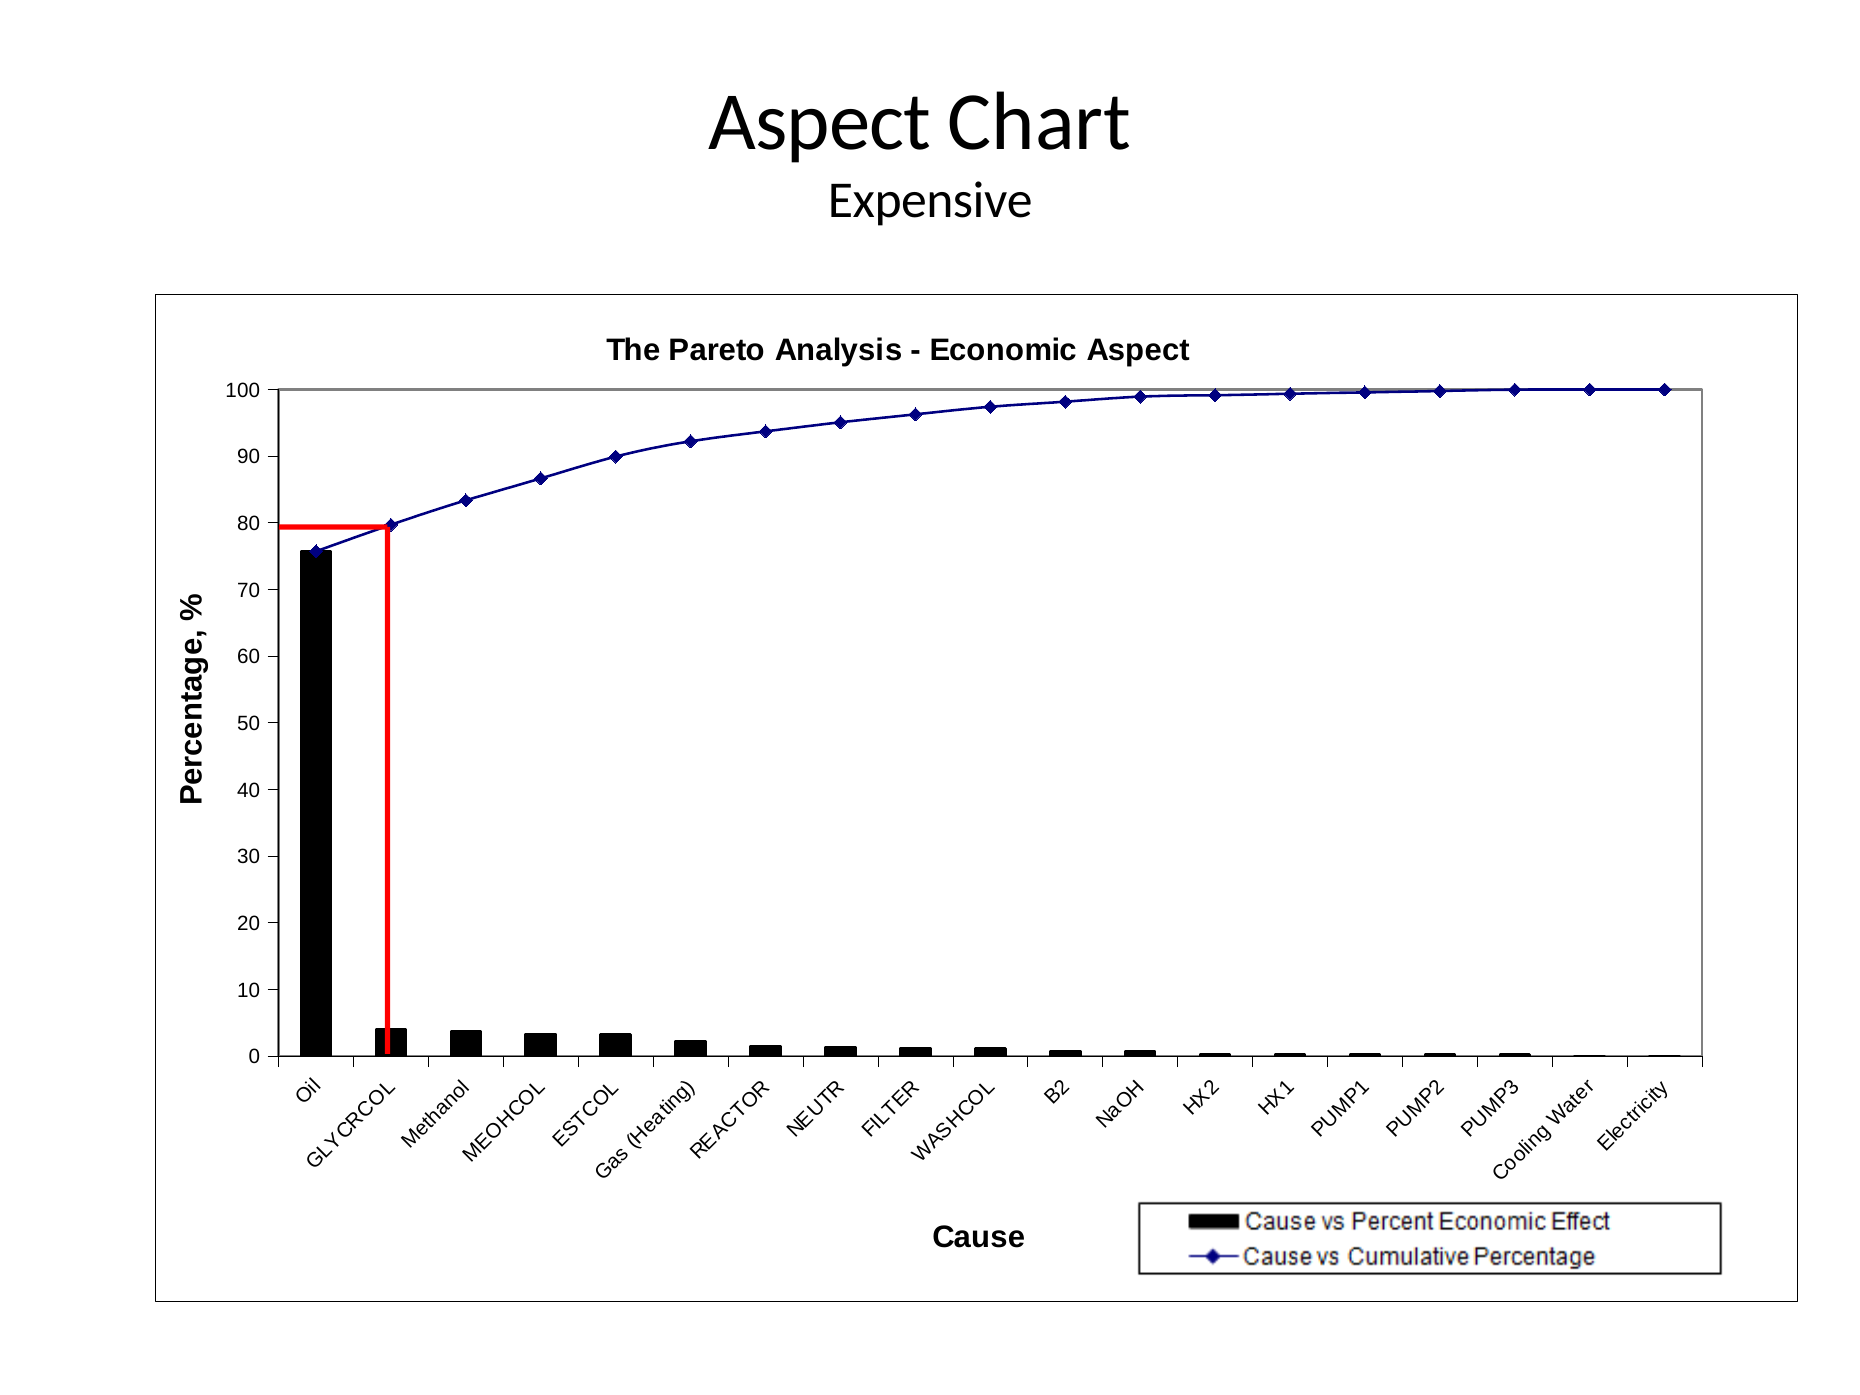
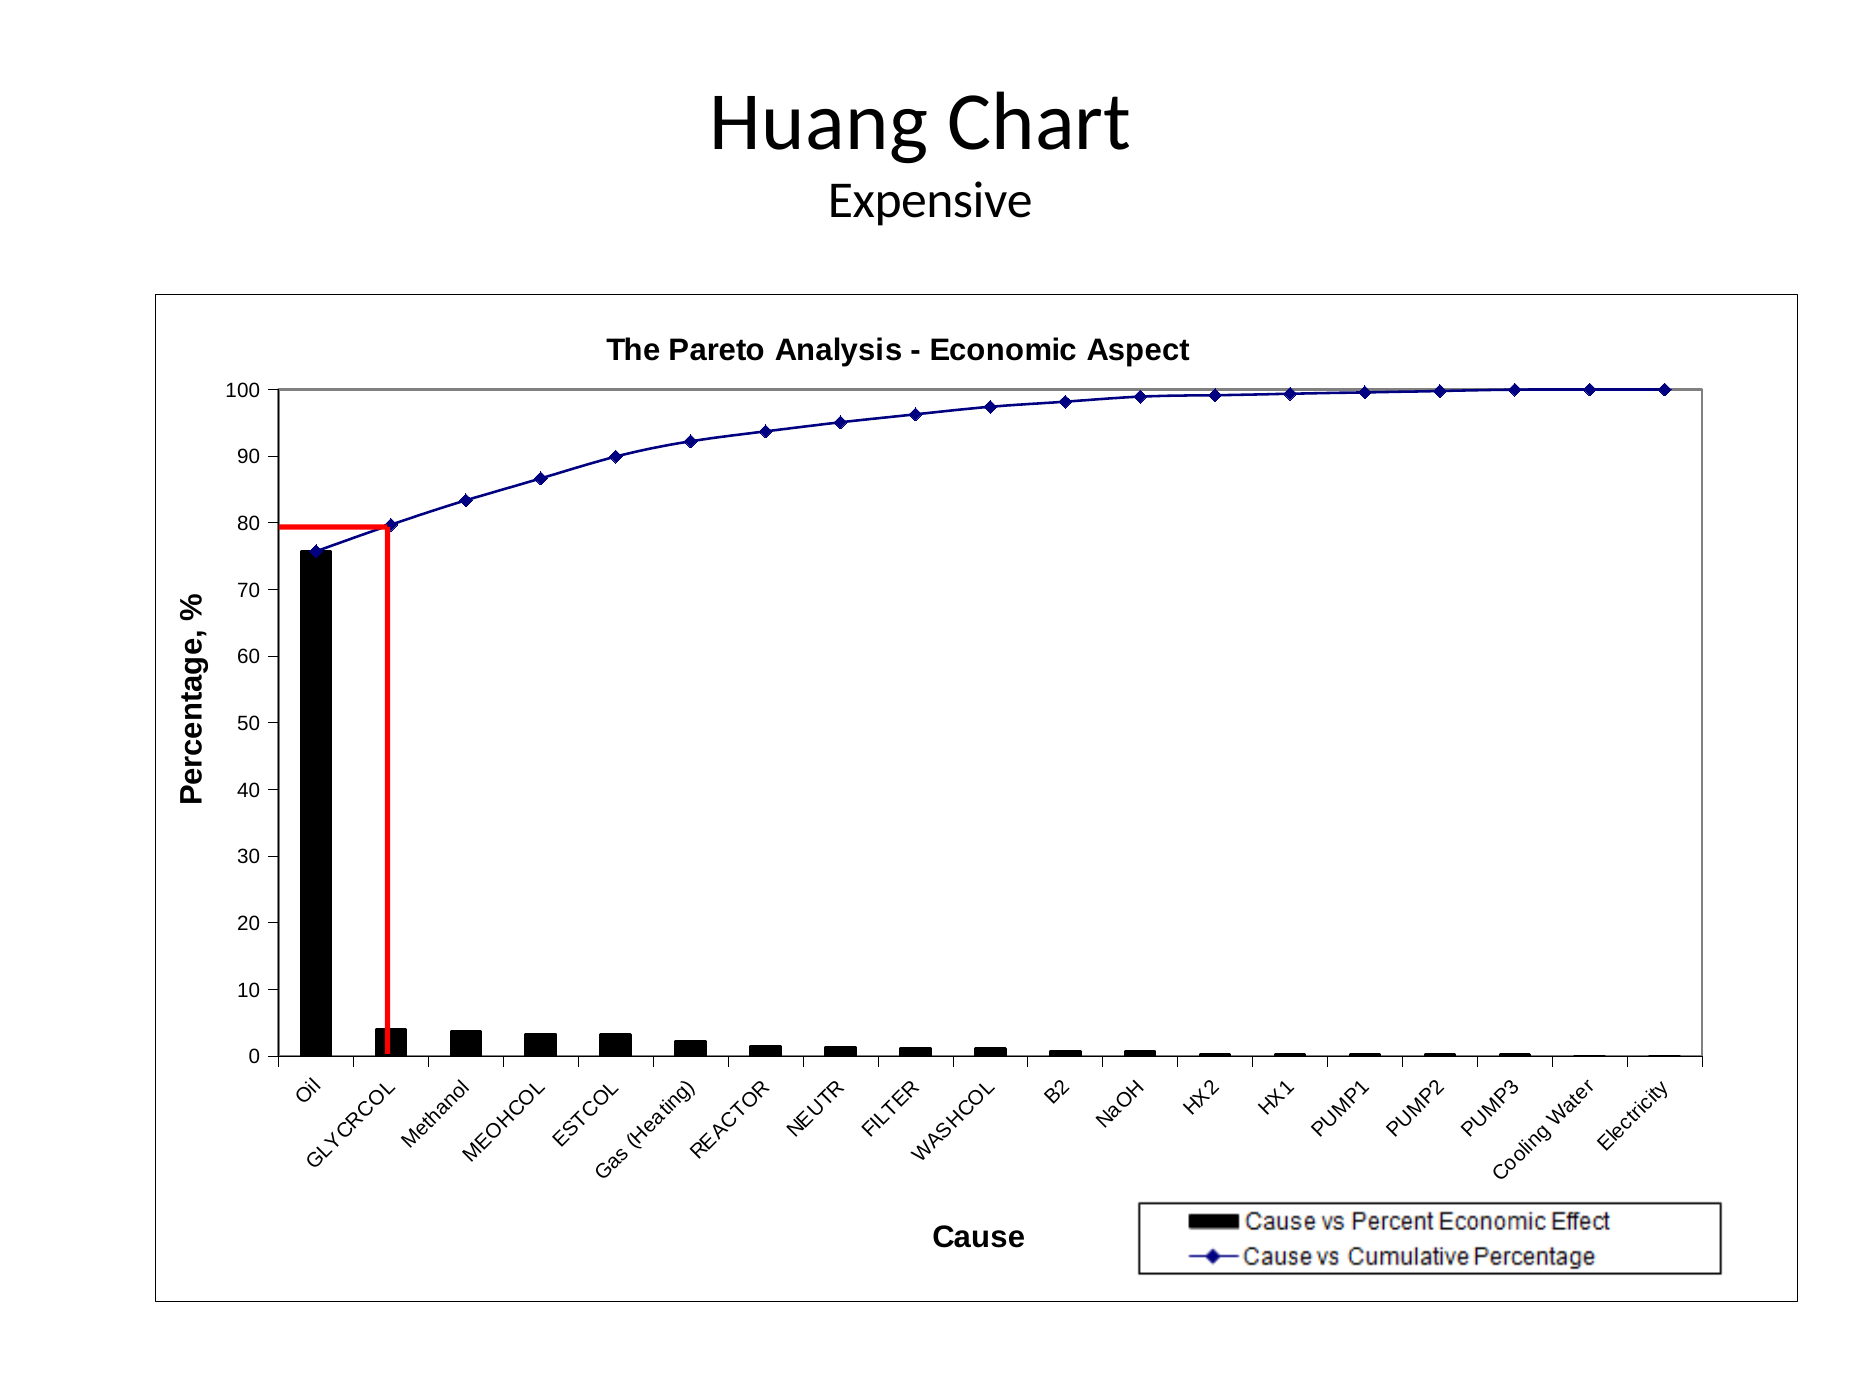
Aspect at (820, 122): Aspect -> Huang
